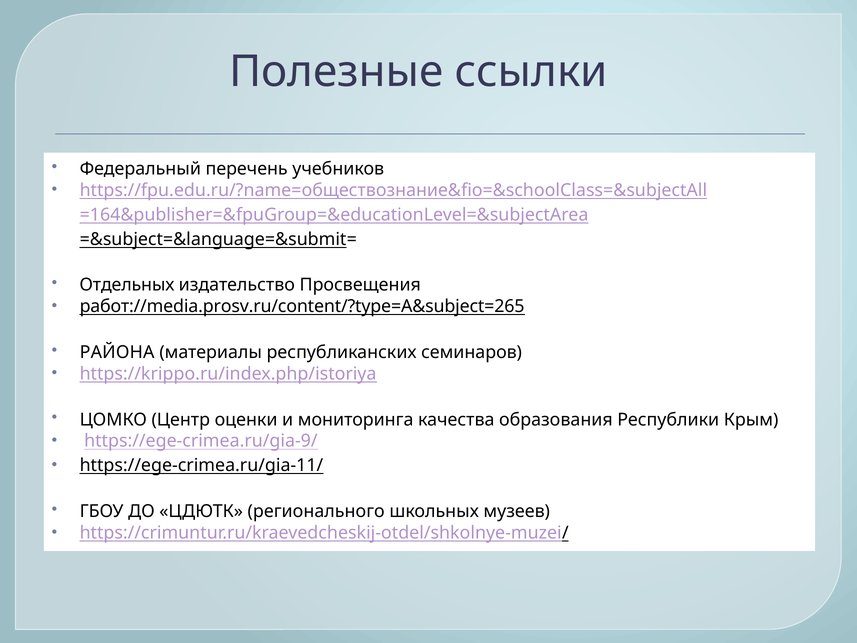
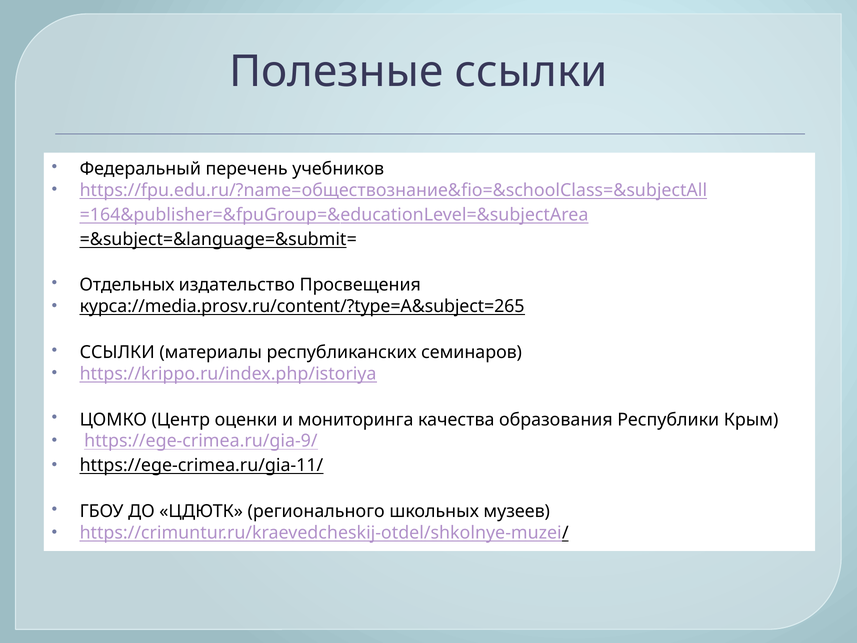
работ://media.prosv.ru/content/?type=A&subject=265: работ://media.prosv.ru/content/?type=A&subject=265 -> курса://media.prosv.ru/content/?type=A&subject=265
РАЙОНА at (117, 352): РАЙОНА -> ССЫЛКИ
